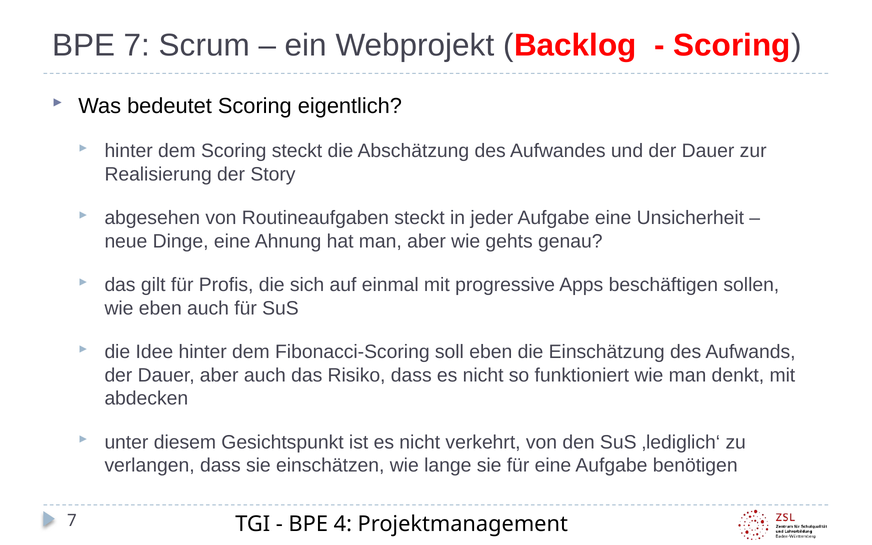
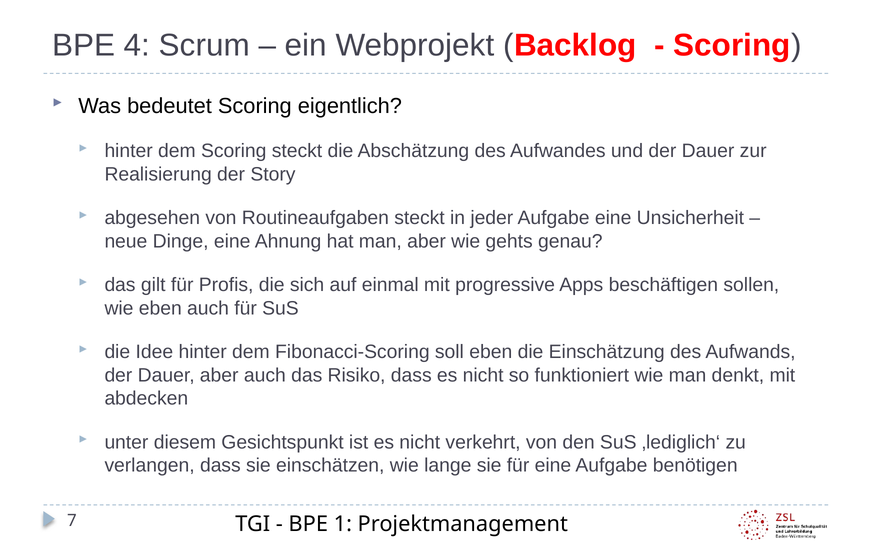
BPE 7: 7 -> 4
4: 4 -> 1
